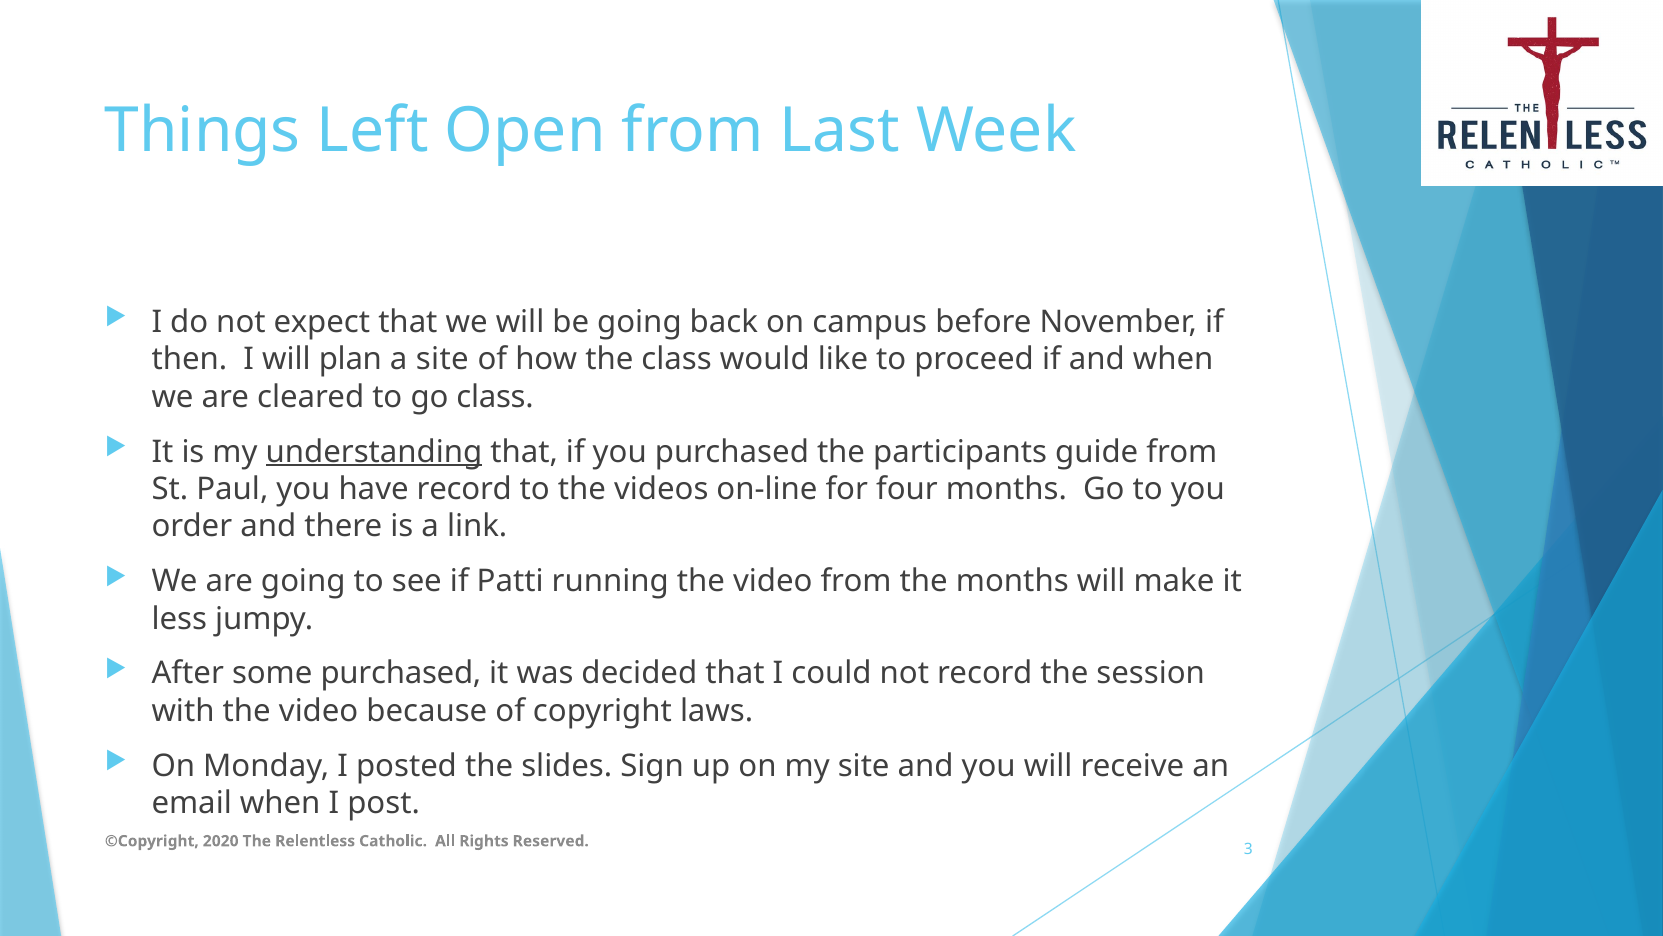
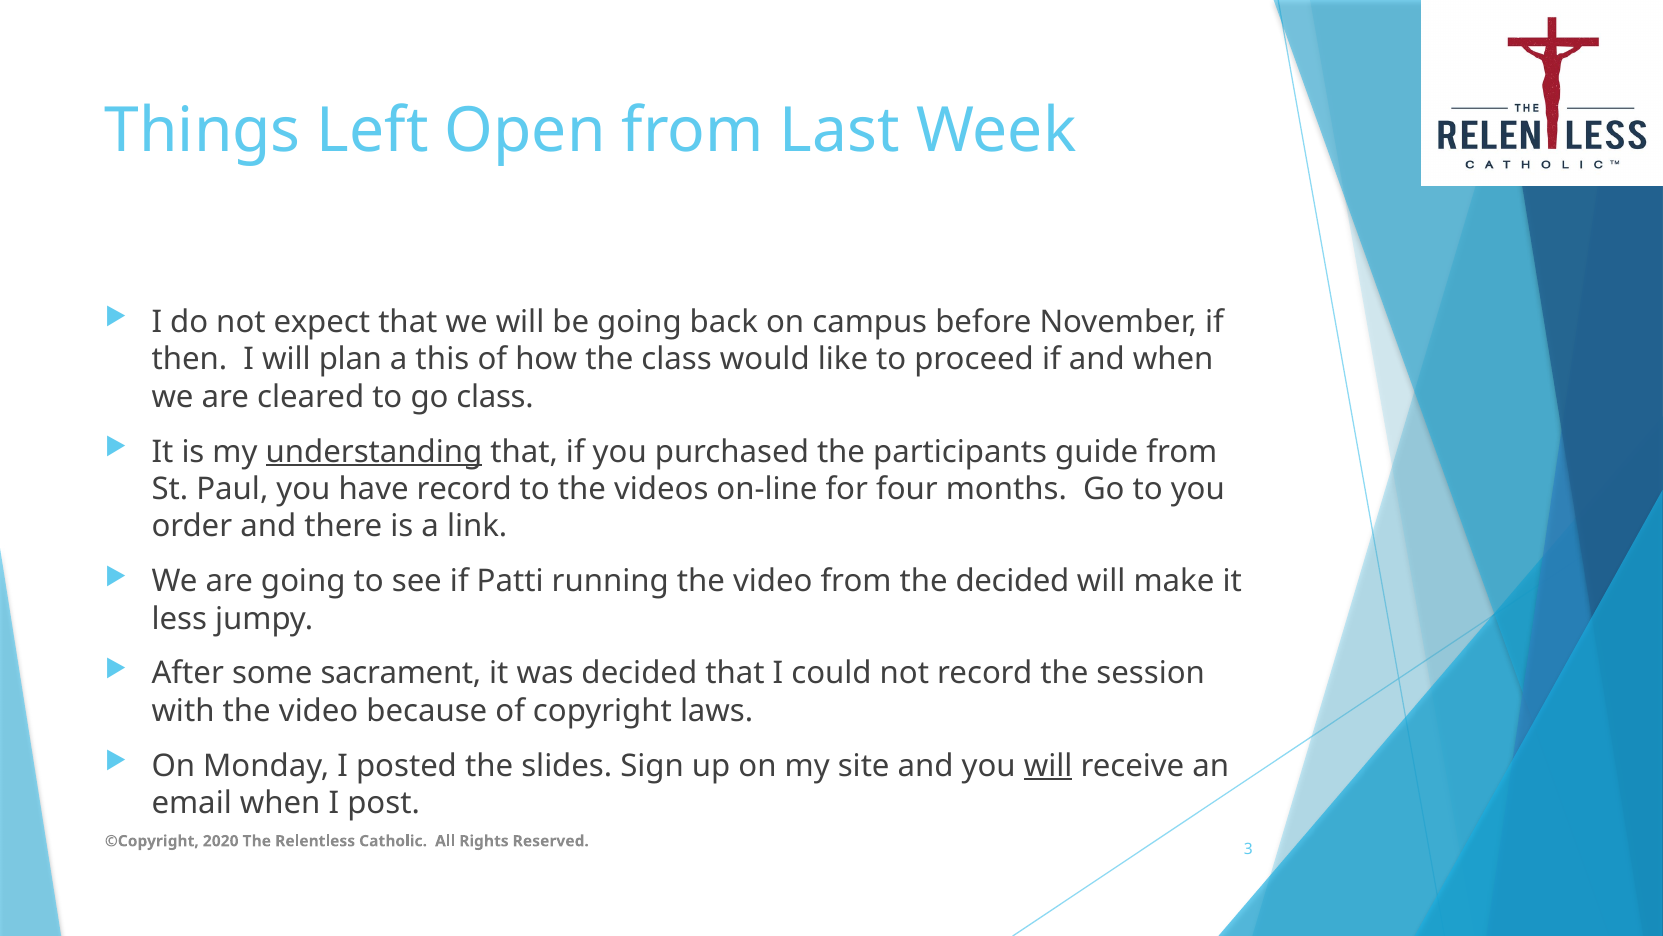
a site: site -> this
the months: months -> decided
some purchased: purchased -> sacrament
will at (1048, 765) underline: none -> present
